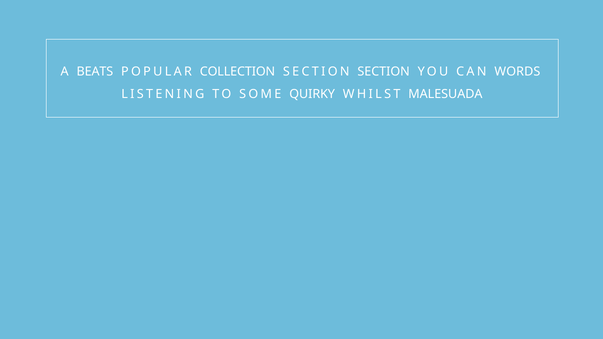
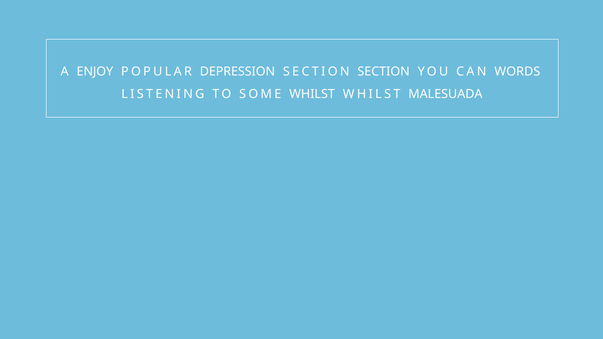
BEATS: BEATS -> ENJOY
COLLECTION: COLLECTION -> DEPRESSION
SOME QUIRKY: QUIRKY -> WHILST
